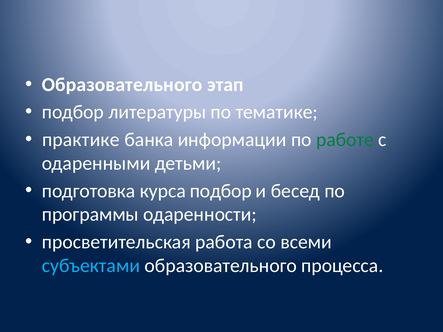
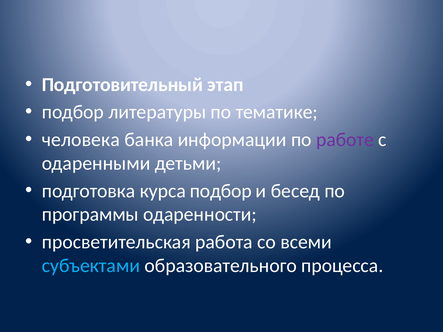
Образовательного at (122, 85): Образовательного -> Подготовительный
практике: практике -> человека
работе colour: green -> purple
